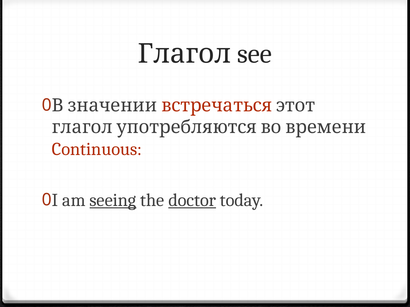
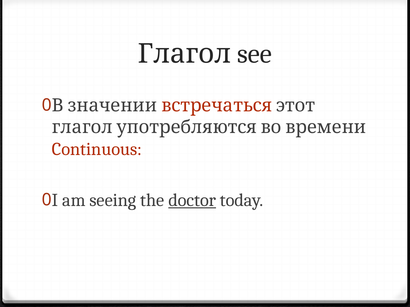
seeing underline: present -> none
